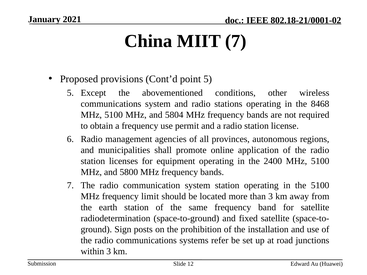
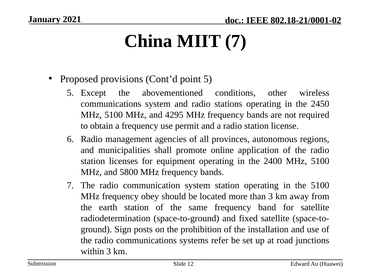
8468: 8468 -> 2450
5804: 5804 -> 4295
limit: limit -> obey
